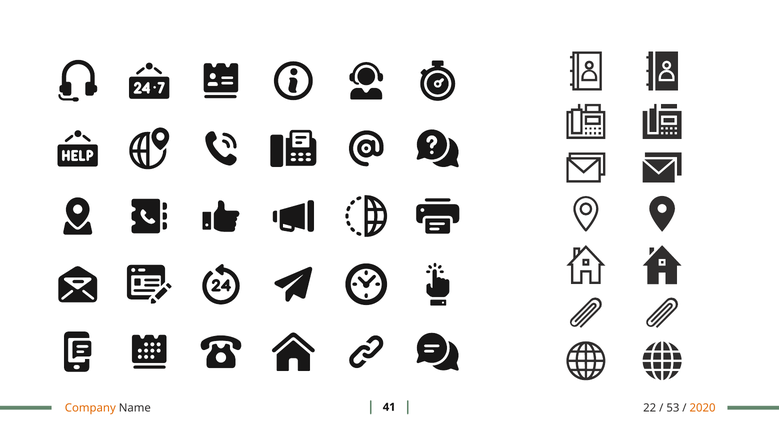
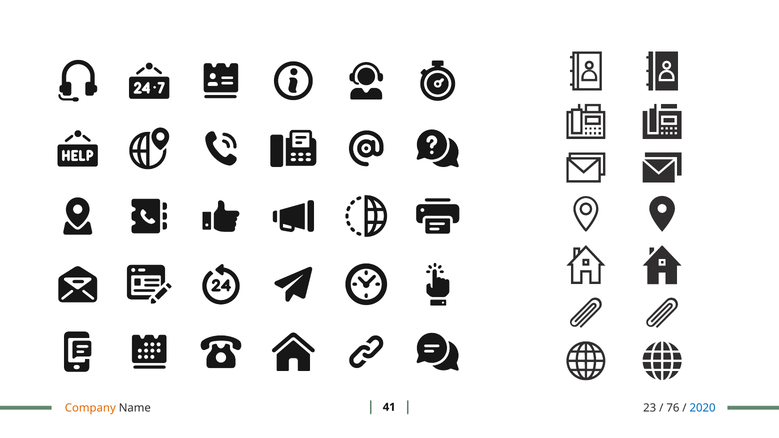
22: 22 -> 23
53: 53 -> 76
2020 colour: orange -> blue
